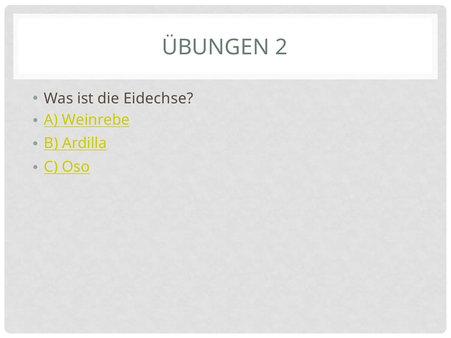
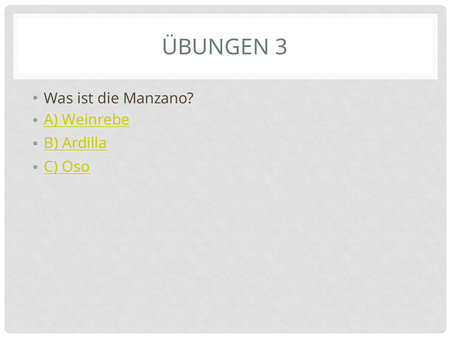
2: 2 -> 3
Eidechse: Eidechse -> Manzano
